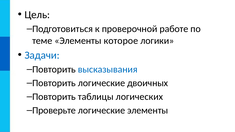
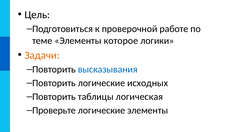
Задачи colour: blue -> orange
двоичных: двоичных -> исходных
логических: логических -> логическая
